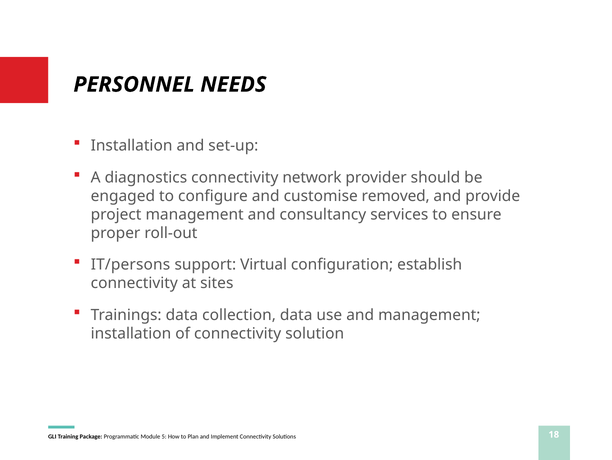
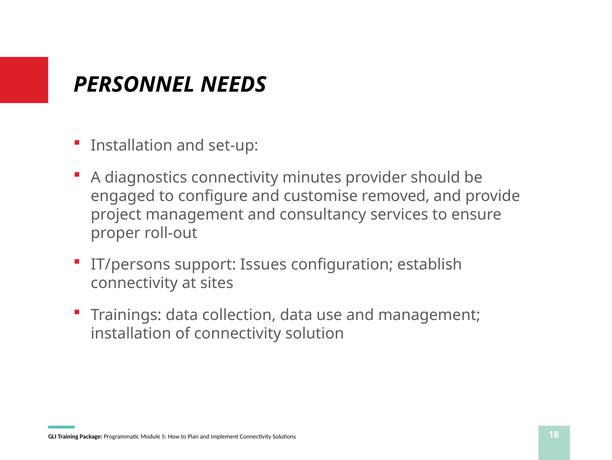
network: network -> minutes
Virtual: Virtual -> Issues
